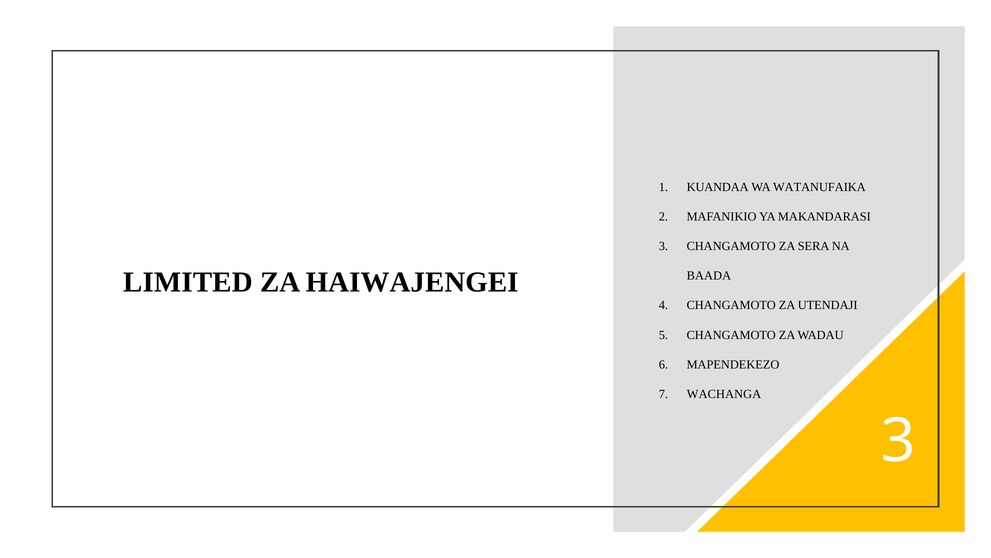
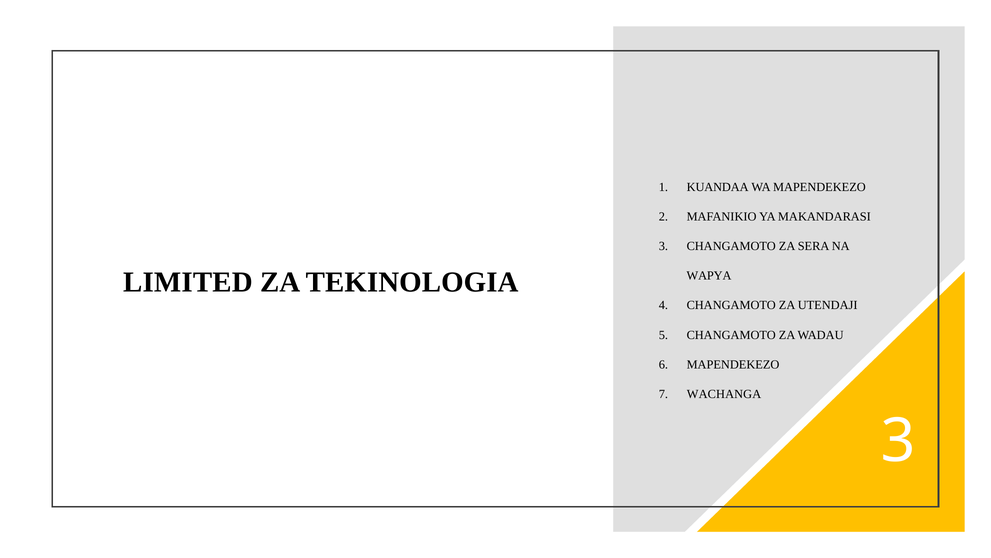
WA WATANUFAIKA: WATANUFAIKA -> MAPENDEKEZO
HAIWAJENGEI: HAIWAJENGEI -> TEKINOLOGIA
BAADA: BAADA -> WAPYA
